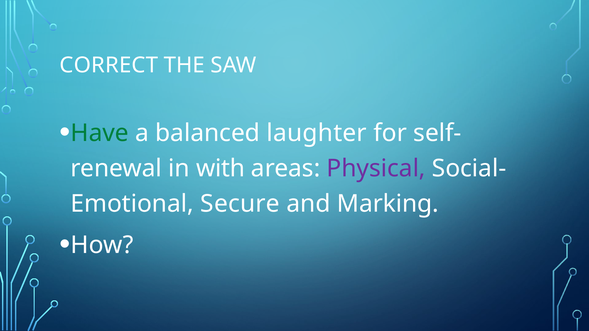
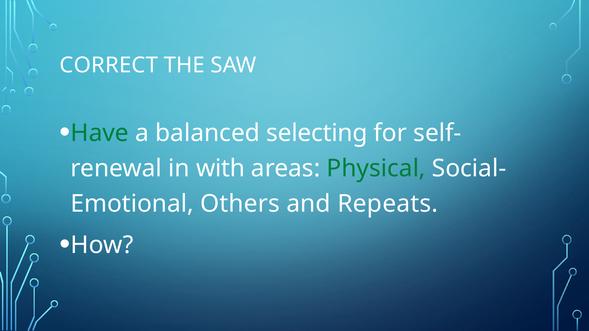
laughter: laughter -> selecting
Physical colour: purple -> green
Secure: Secure -> Others
Marking: Marking -> Repeats
